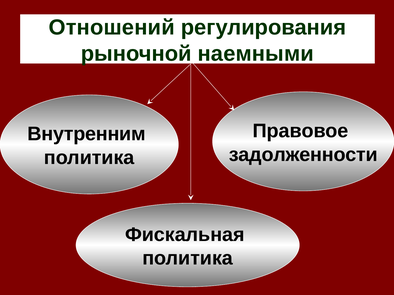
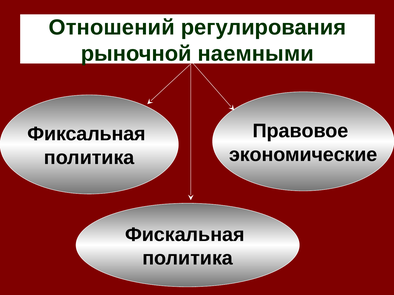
Внутренним: Внутренним -> Фиксальная
задолженности: задолженности -> экономические
